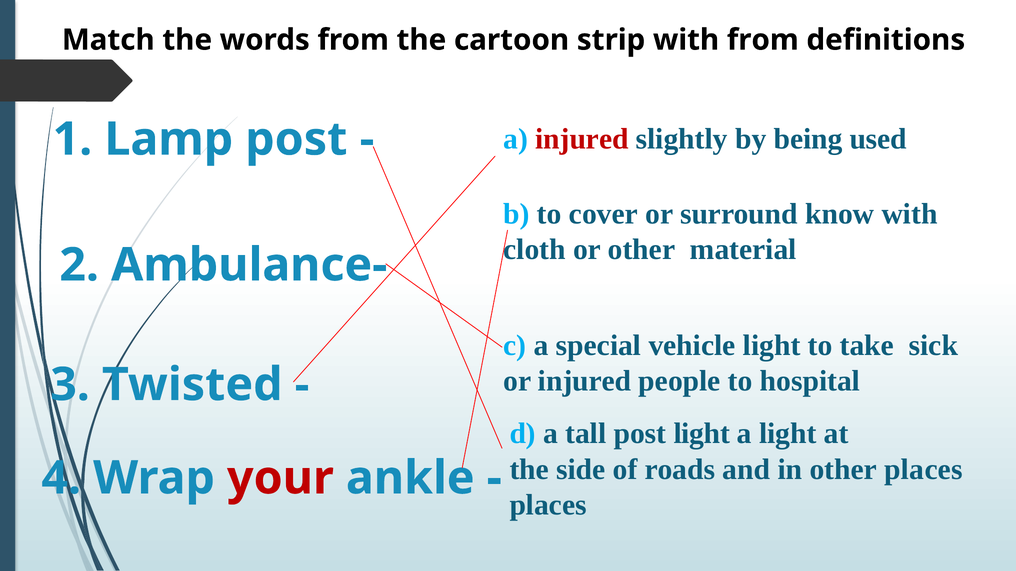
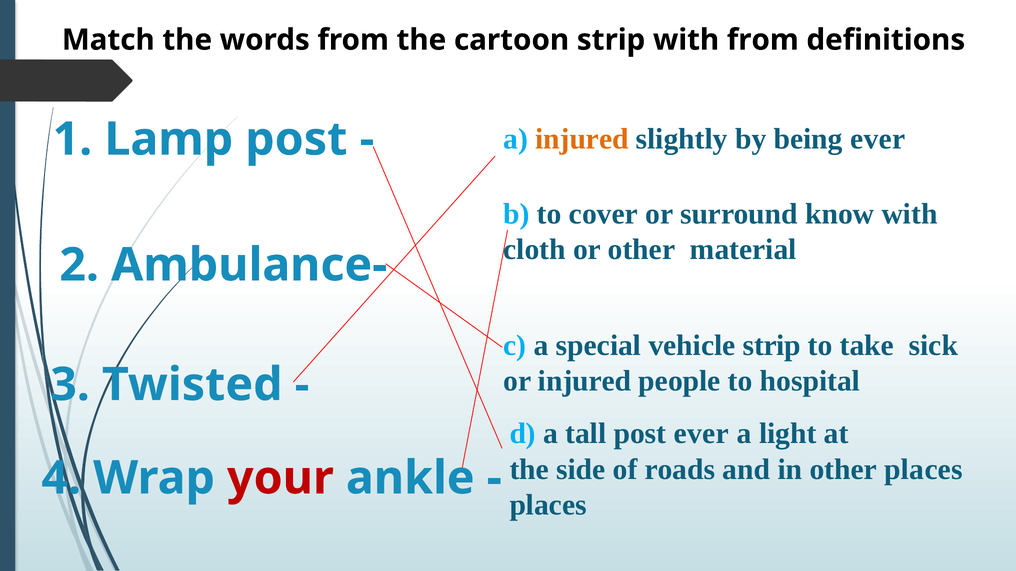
injured at (582, 139) colour: red -> orange
being used: used -> ever
vehicle light: light -> strip
post light: light -> ever
